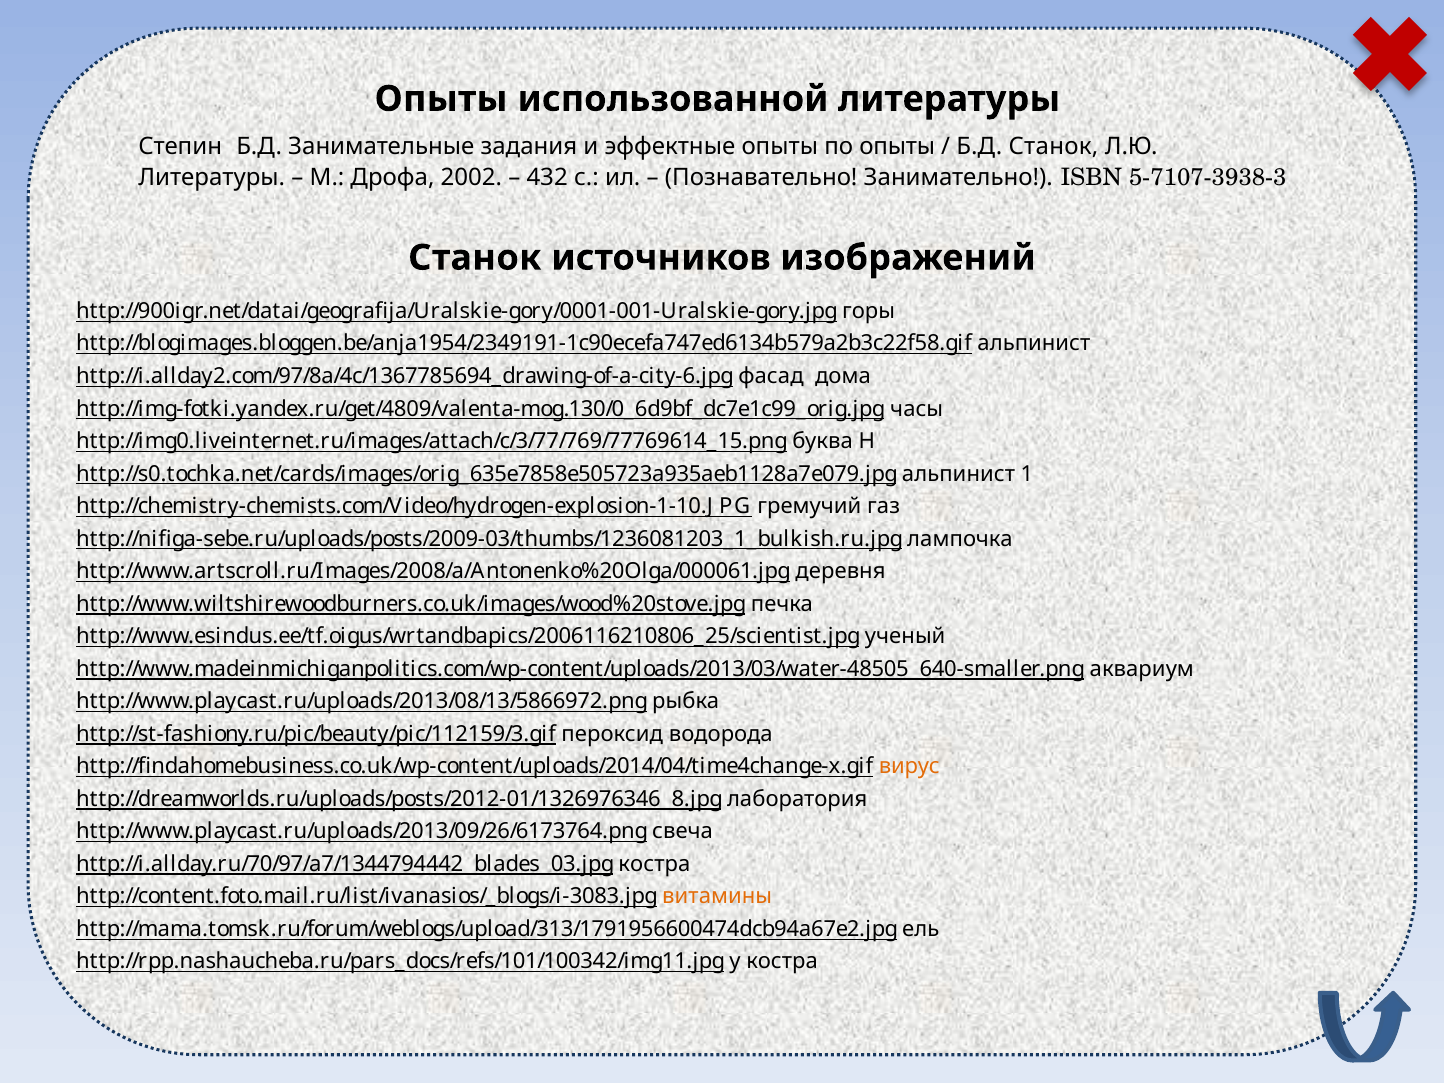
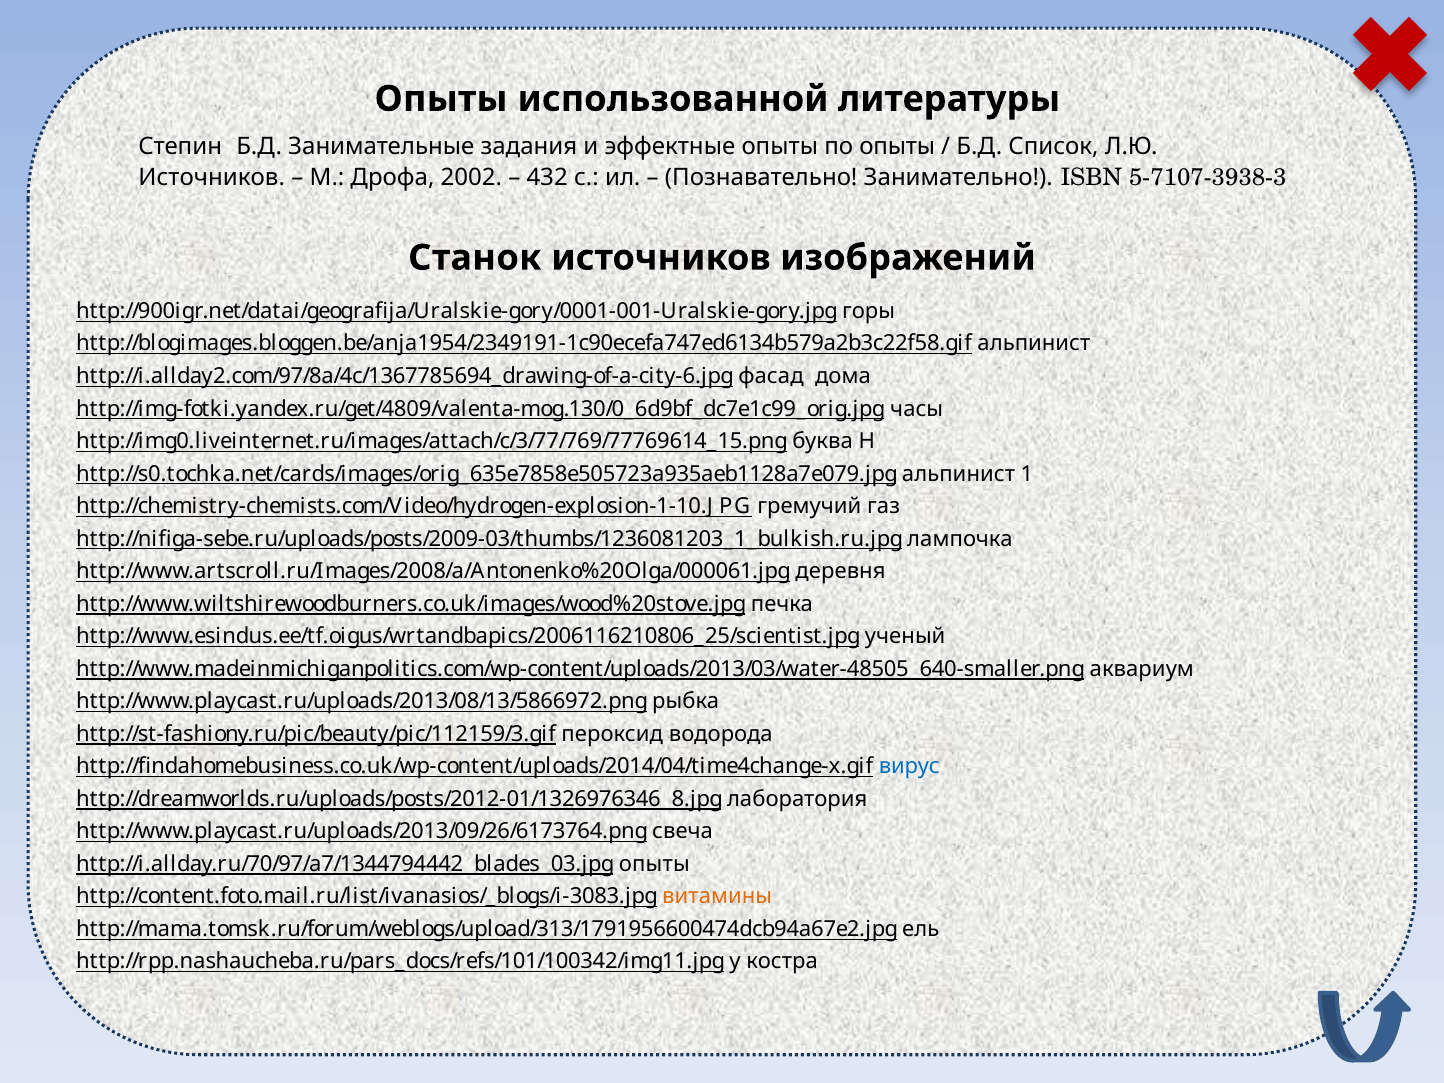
Б.Д Станок: Станок -> Список
Литературы at (212, 178): Литературы -> Источников
вирус colour: orange -> blue
http://i.allday.ru/70/97/a7/1344794442_blades_03.jpg костра: костра -> опыты
